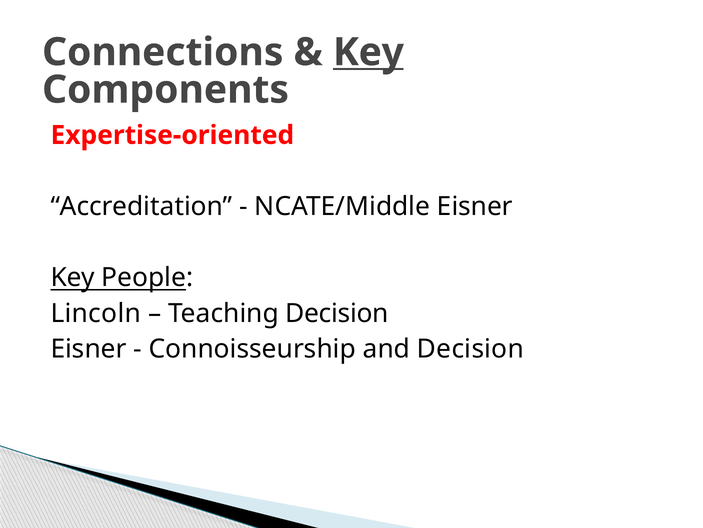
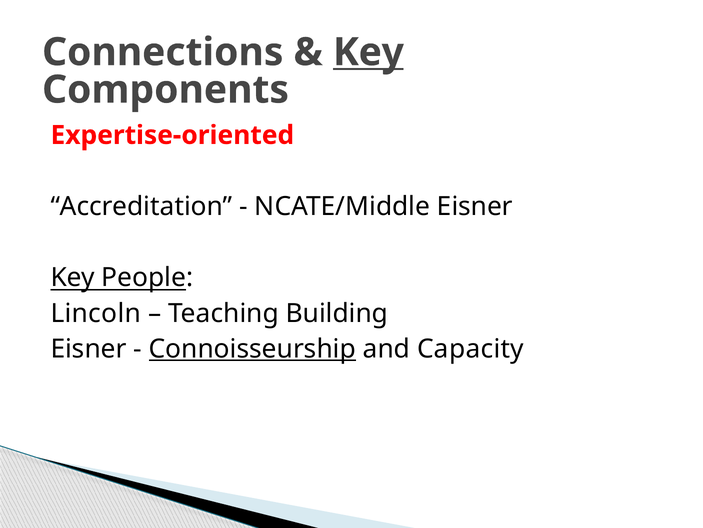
Teaching Decision: Decision -> Building
Connoisseurship underline: none -> present
and Decision: Decision -> Capacity
